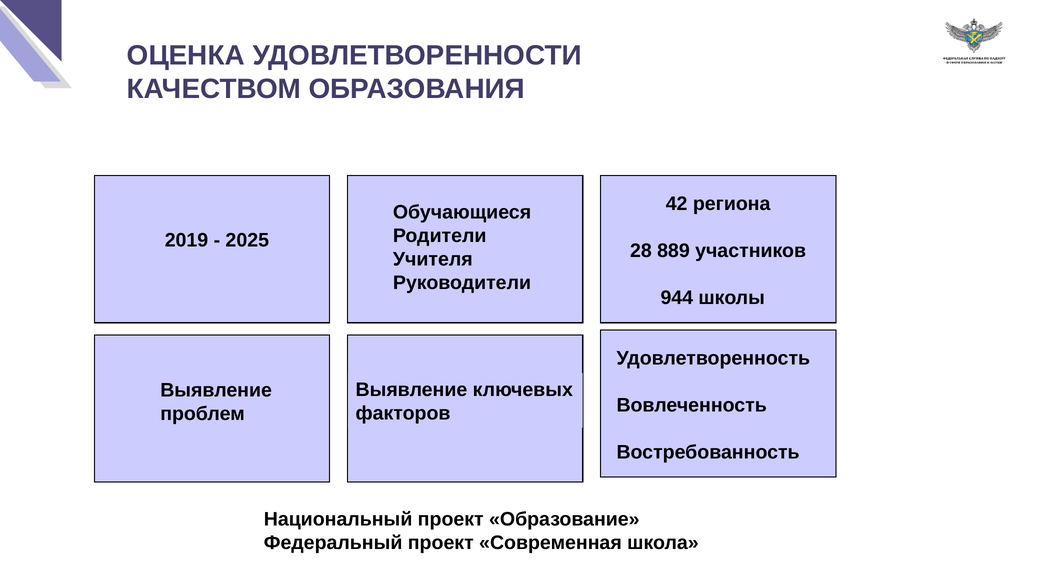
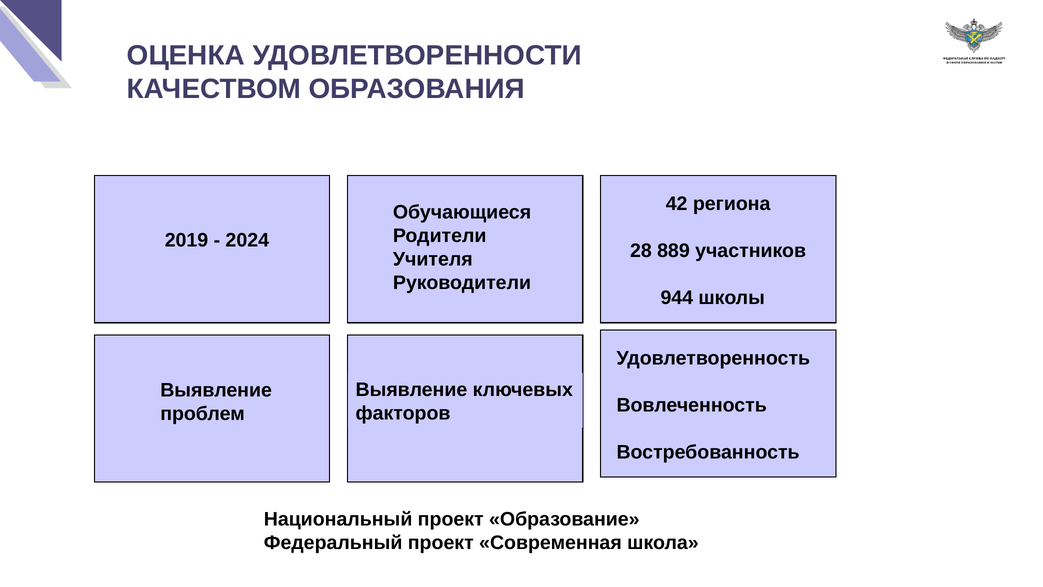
2025: 2025 -> 2024
